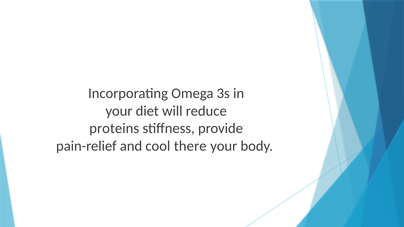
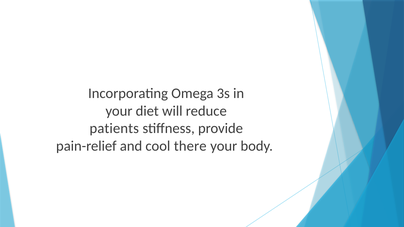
proteins: proteins -> patients
